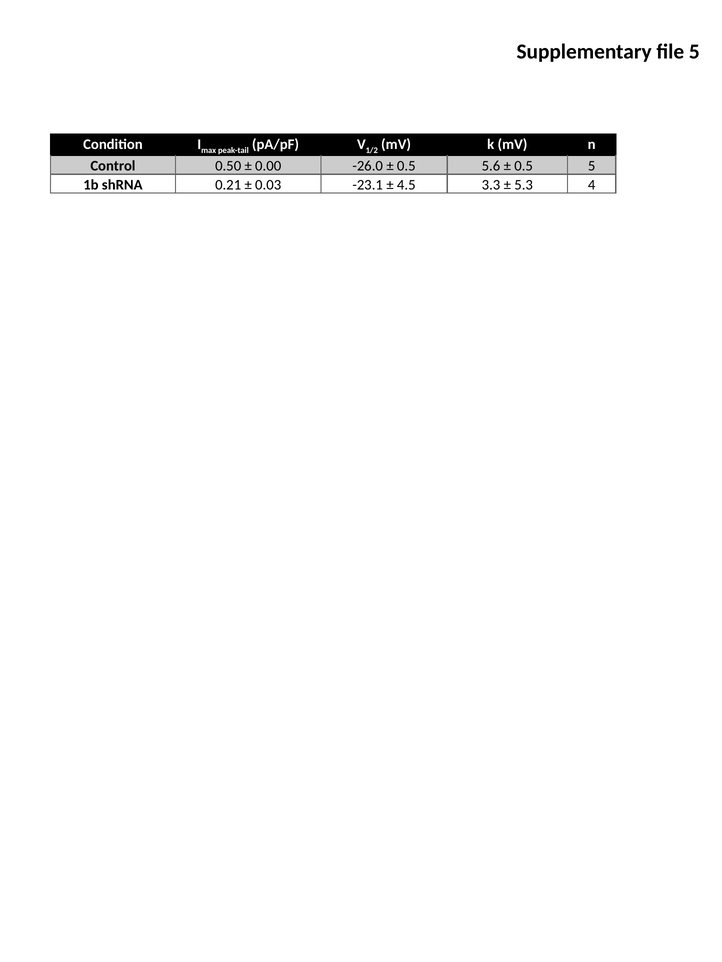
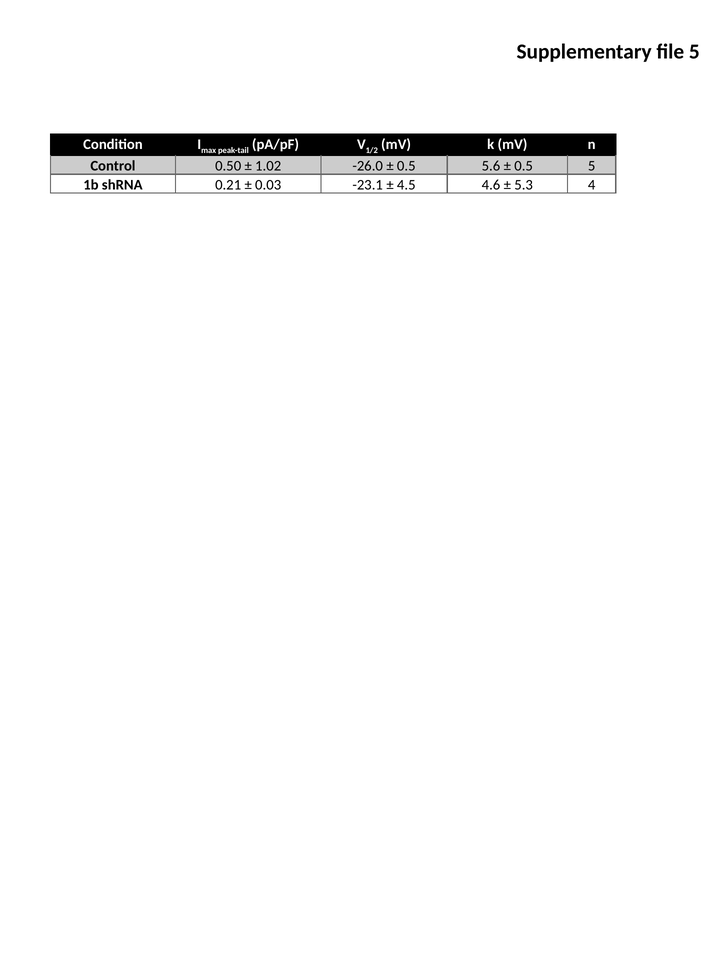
0.00: 0.00 -> 1.02
3.3: 3.3 -> 4.6
